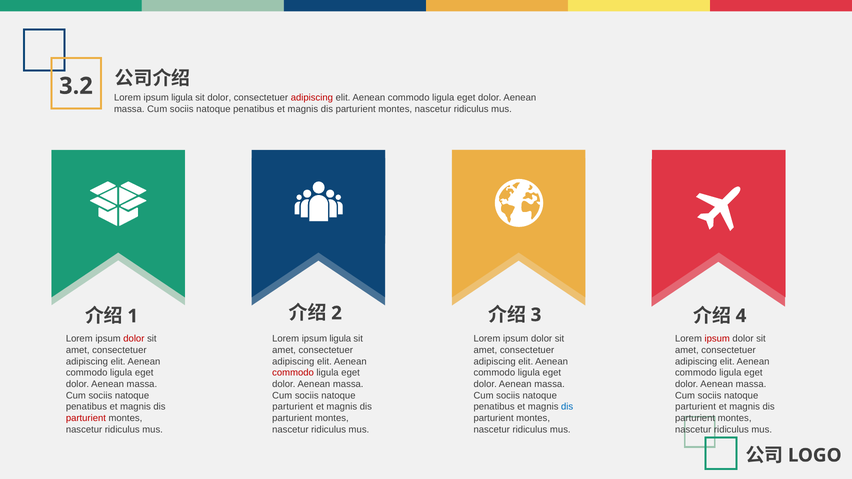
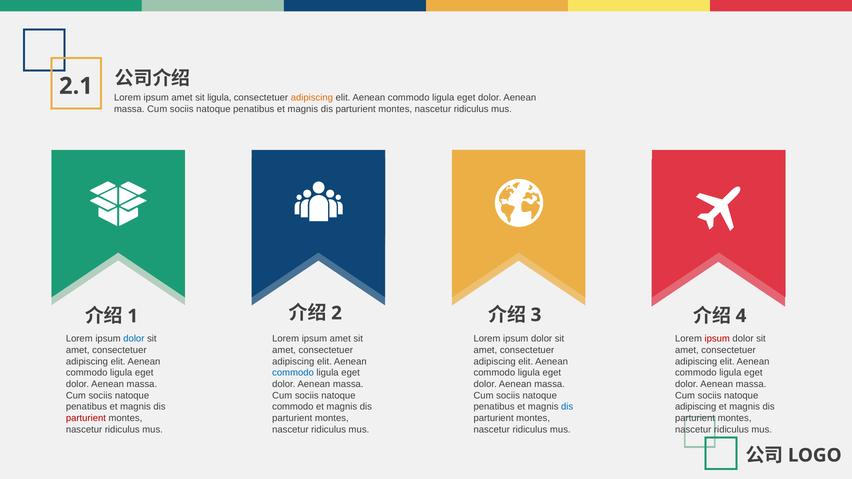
3.2: 3.2 -> 2.1
ligula at (182, 98): ligula -> amet
sit dolor: dolor -> ligula
adipiscing at (312, 98) colour: red -> orange
dolor at (134, 339) colour: red -> blue
ligula at (340, 339): ligula -> amet
commodo at (293, 373) colour: red -> blue
parturient at (293, 407): parturient -> commodo
parturient at (696, 407): parturient -> adipiscing
